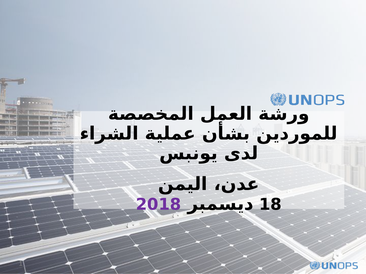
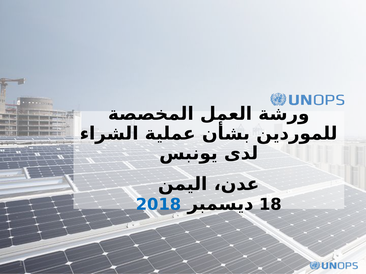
2018 colour: purple -> blue
